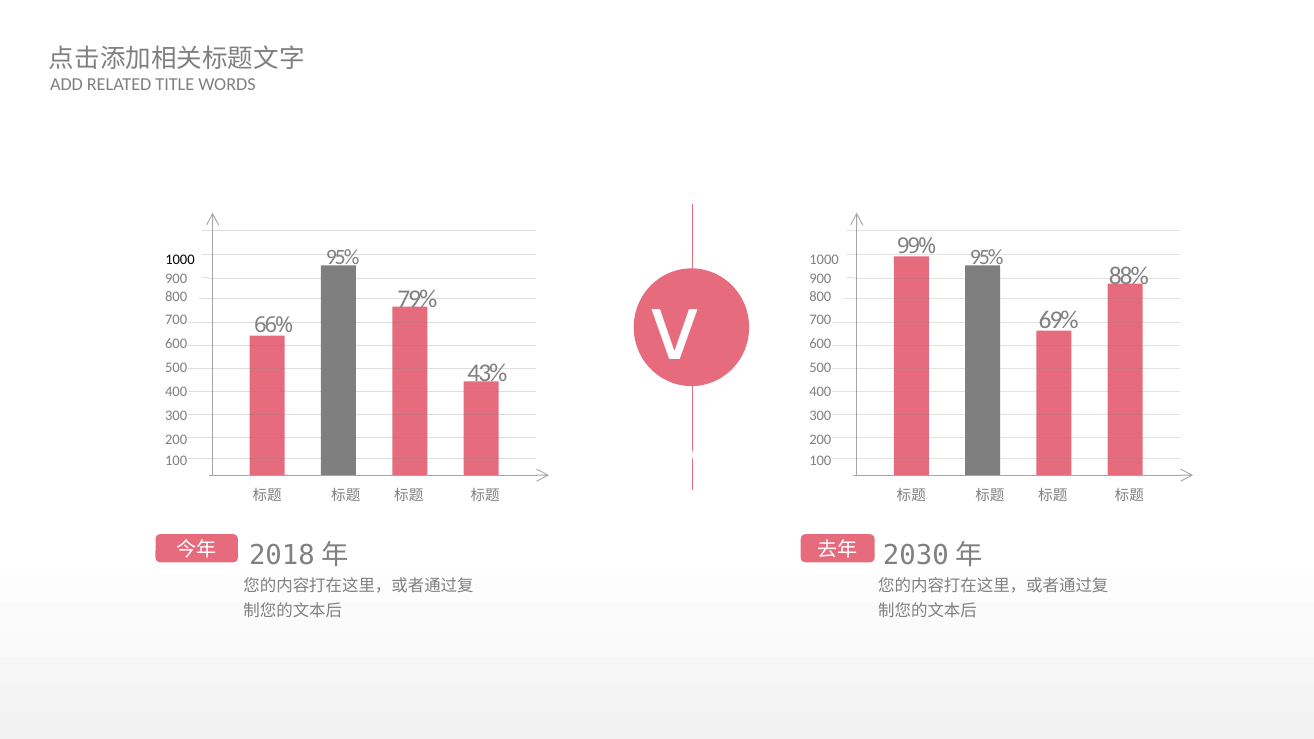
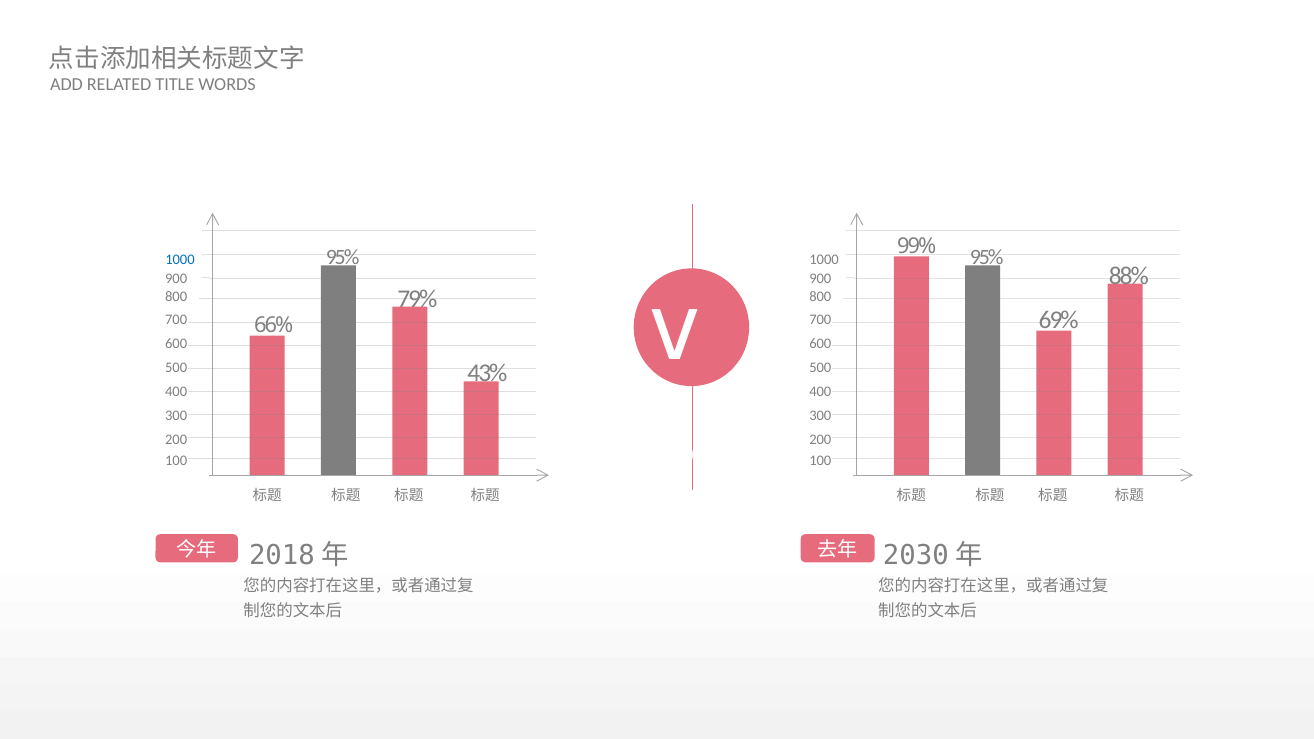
1000 at (180, 260) colour: black -> blue
